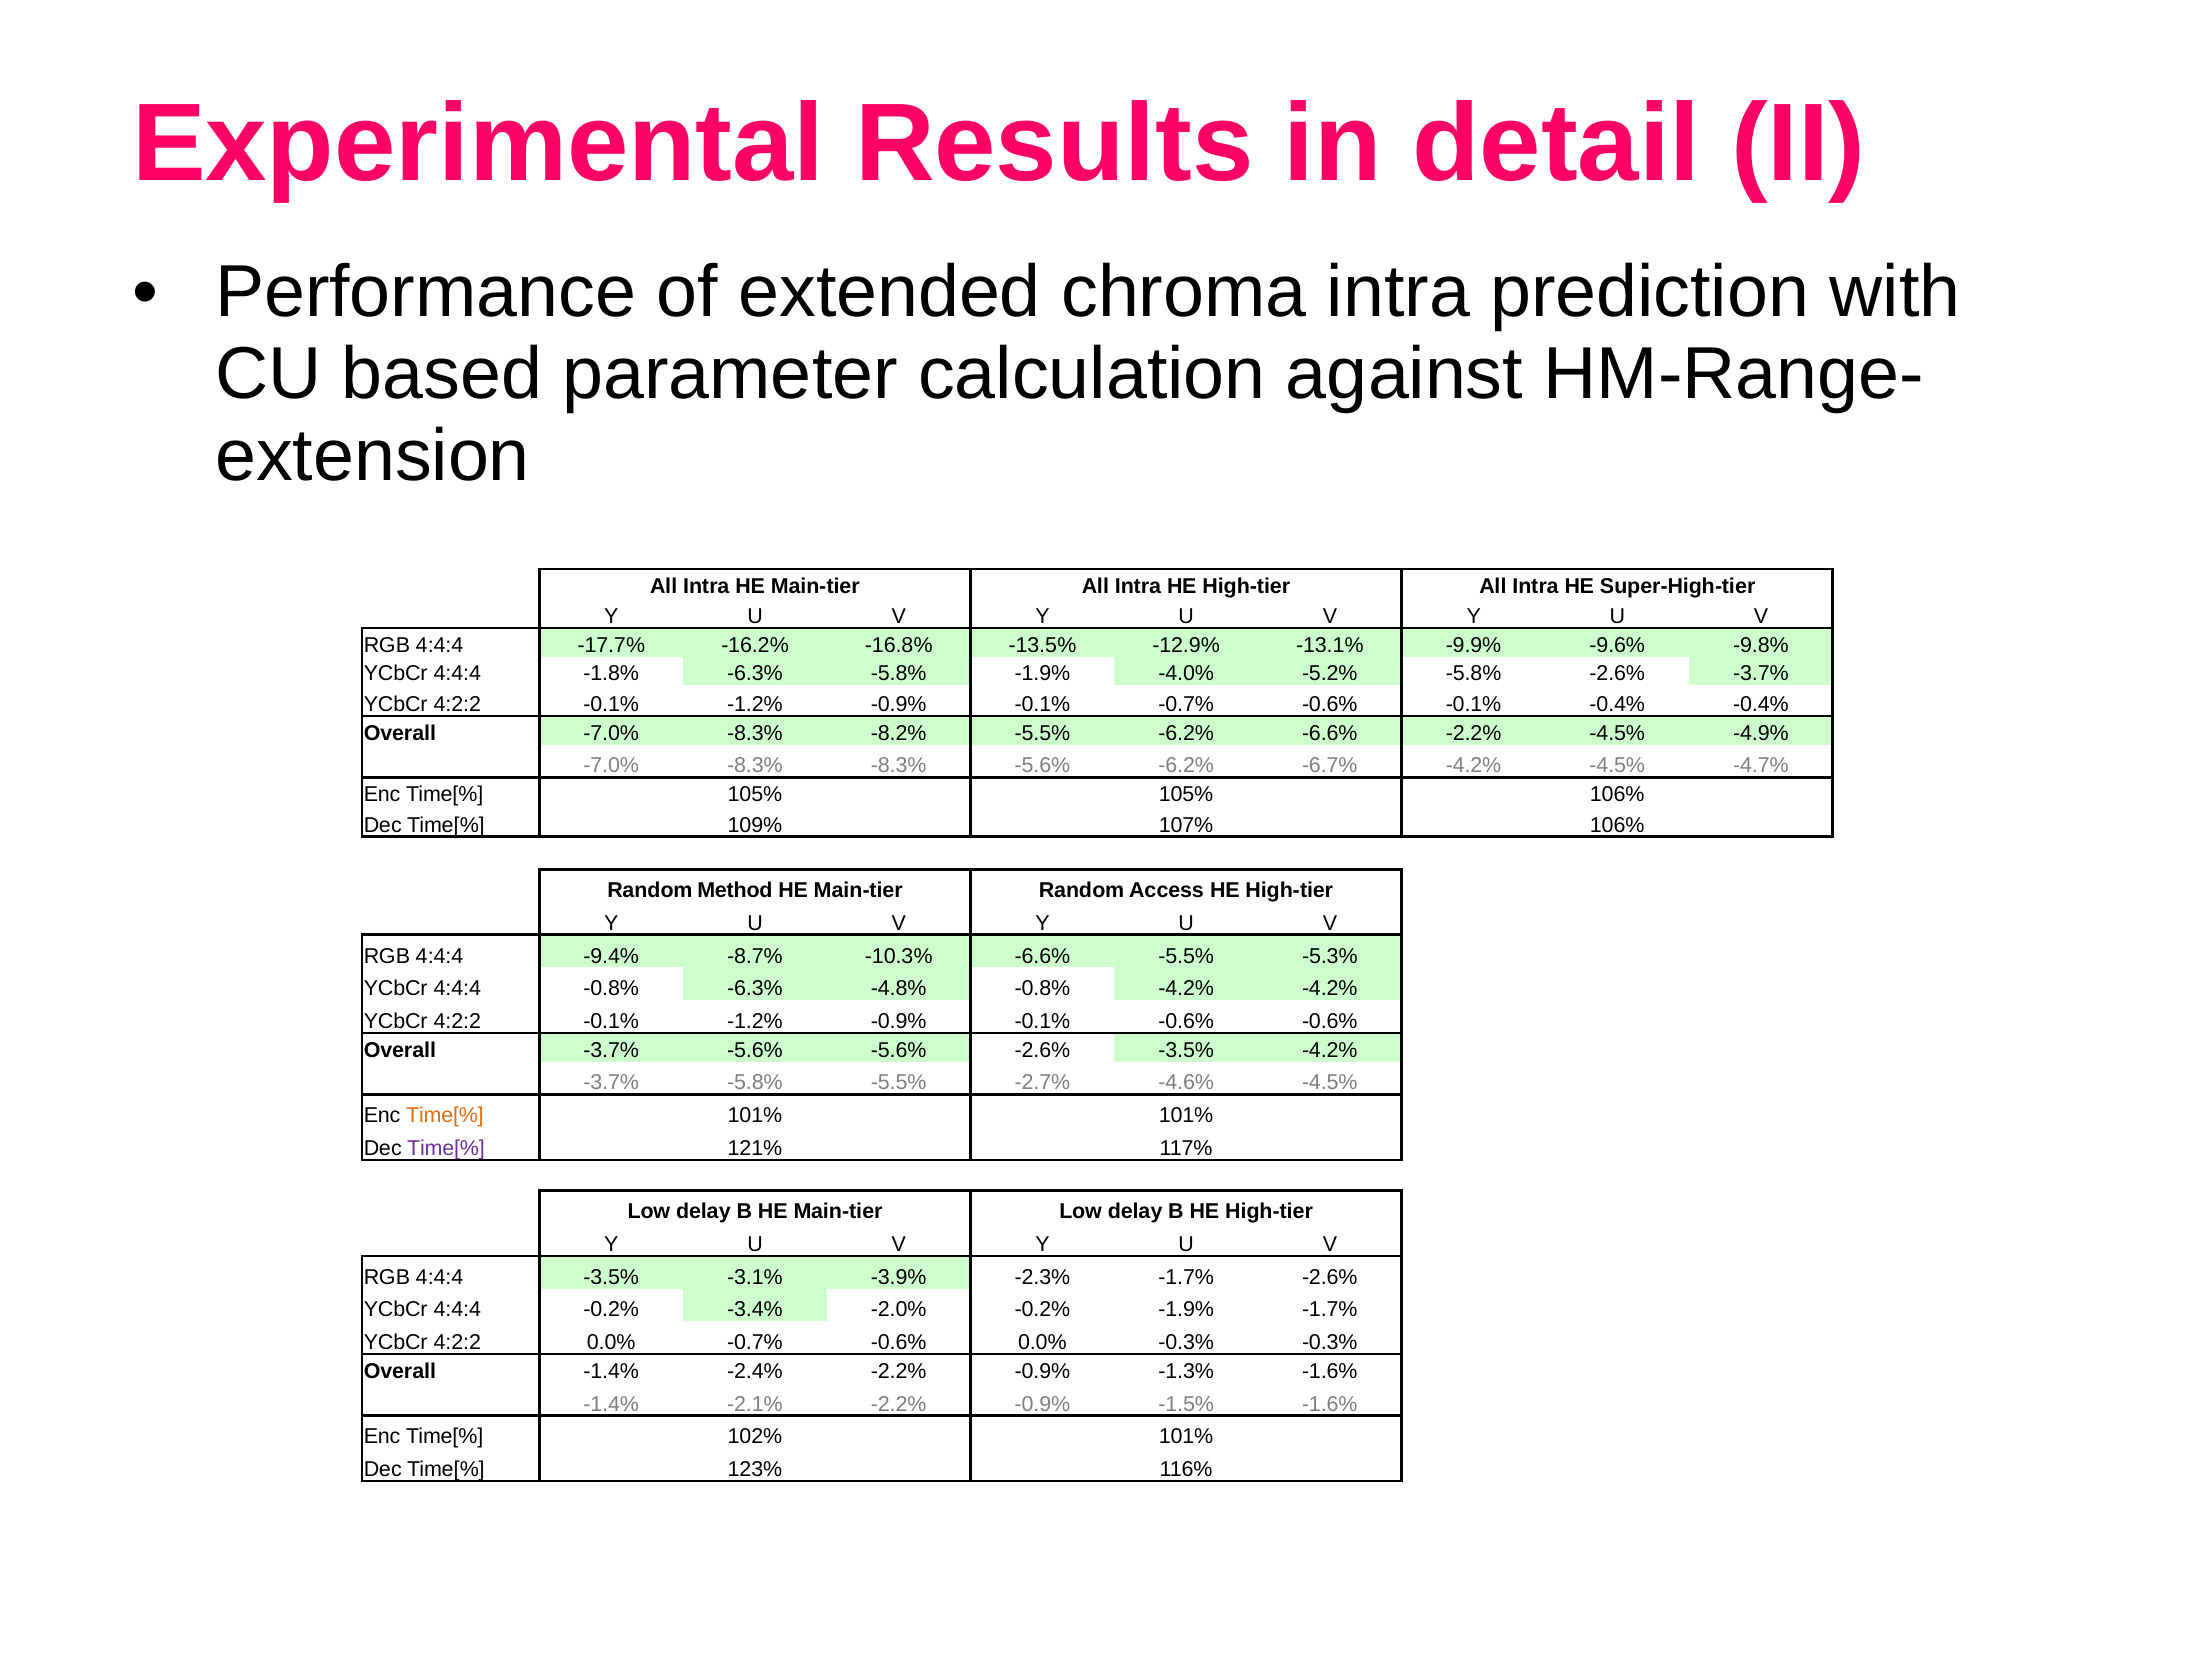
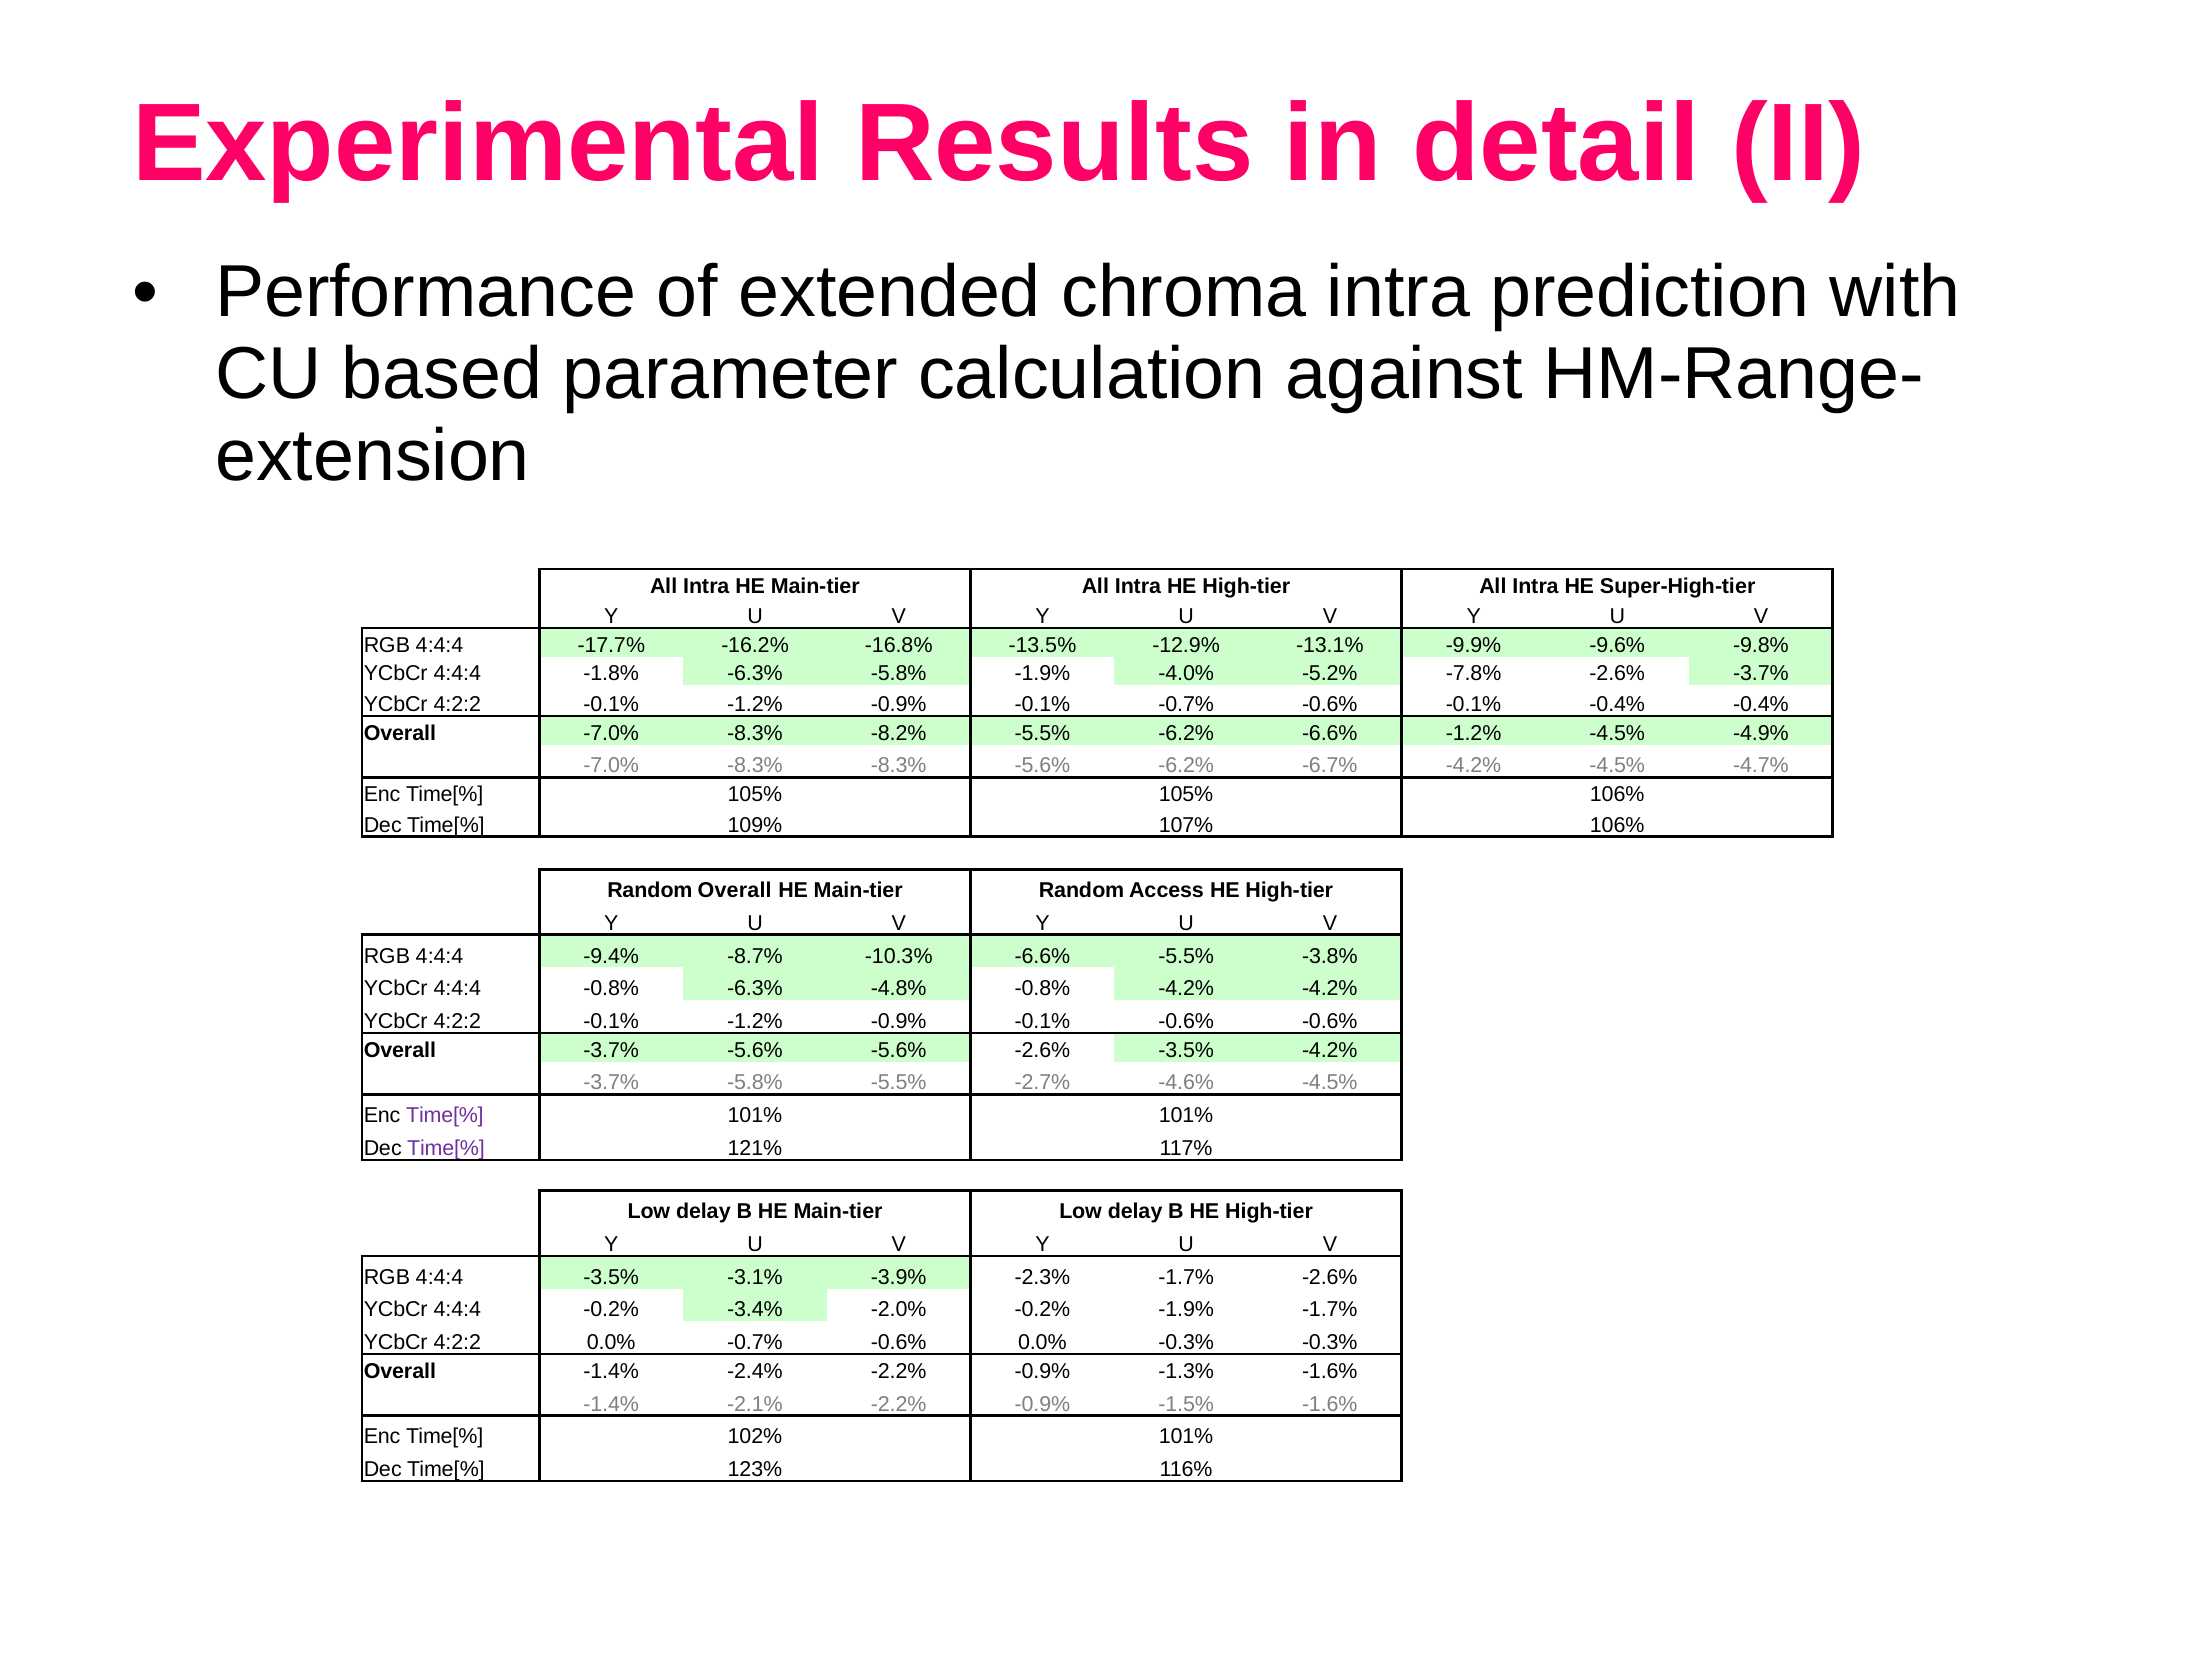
-5.2% -5.8%: -5.8% -> -7.8%
-6.6% -2.2%: -2.2% -> -1.2%
Random Method: Method -> Overall
-5.3%: -5.3% -> -3.8%
Time[% at (445, 1116) colour: orange -> purple
